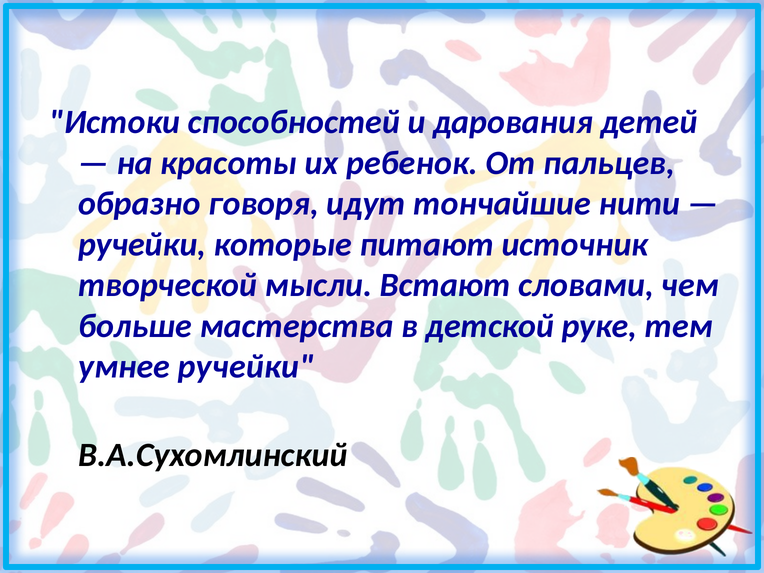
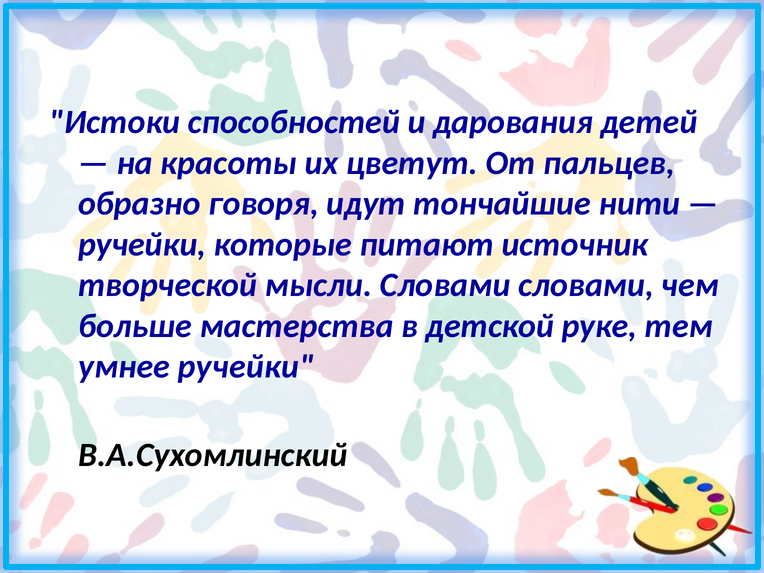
ребенок: ребенок -> цветут
мысли Встают: Встают -> Словами
